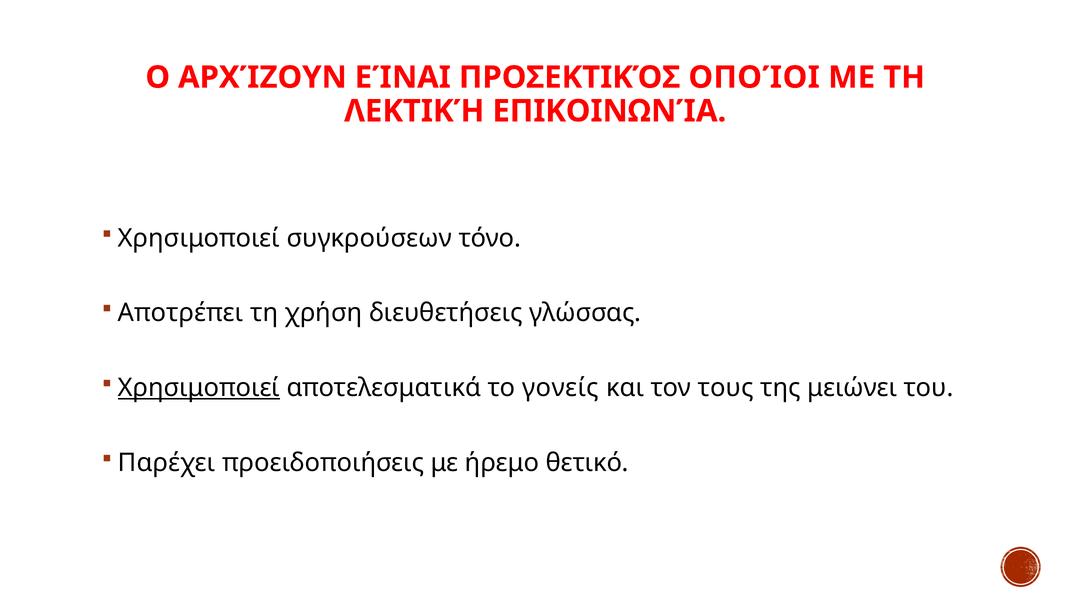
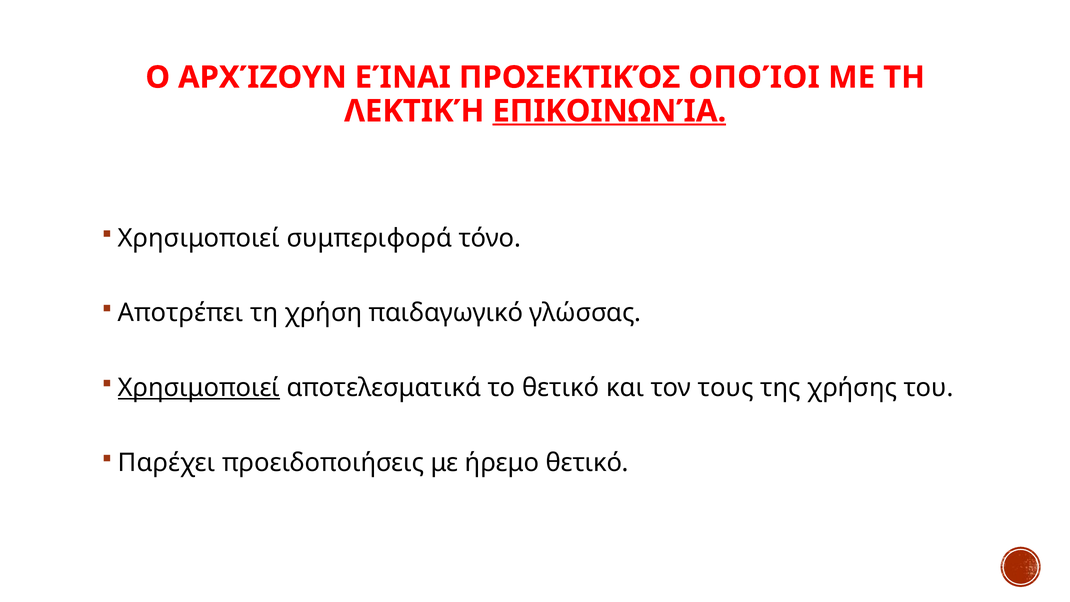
ΕΠΙΚΟΙΝΩΝΊΑ underline: none -> present
συγκρούσεων: συγκρούσεων -> συμπεριφορά
διευθετήσεις: διευθετήσεις -> παιδαγωγικό
το γονείς: γονείς -> θετικό
μειώνει: μειώνει -> χρήσης
